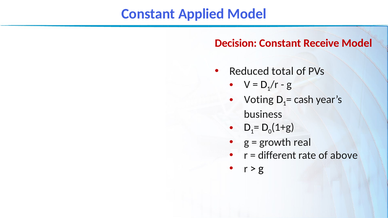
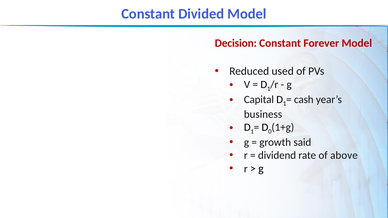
Applied: Applied -> Divided
Receive: Receive -> Forever
total: total -> used
Voting: Voting -> Capital
real: real -> said
different: different -> dividend
